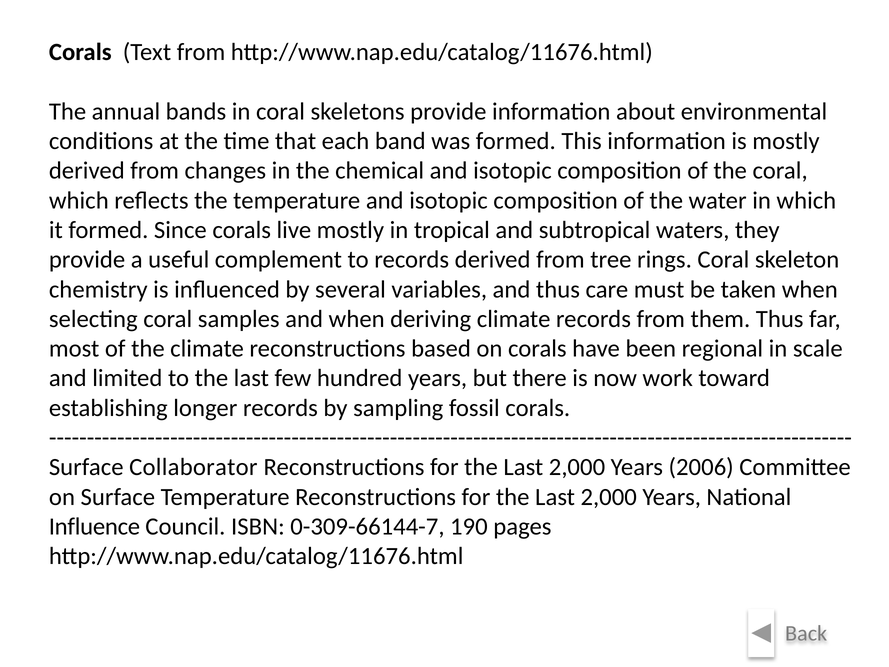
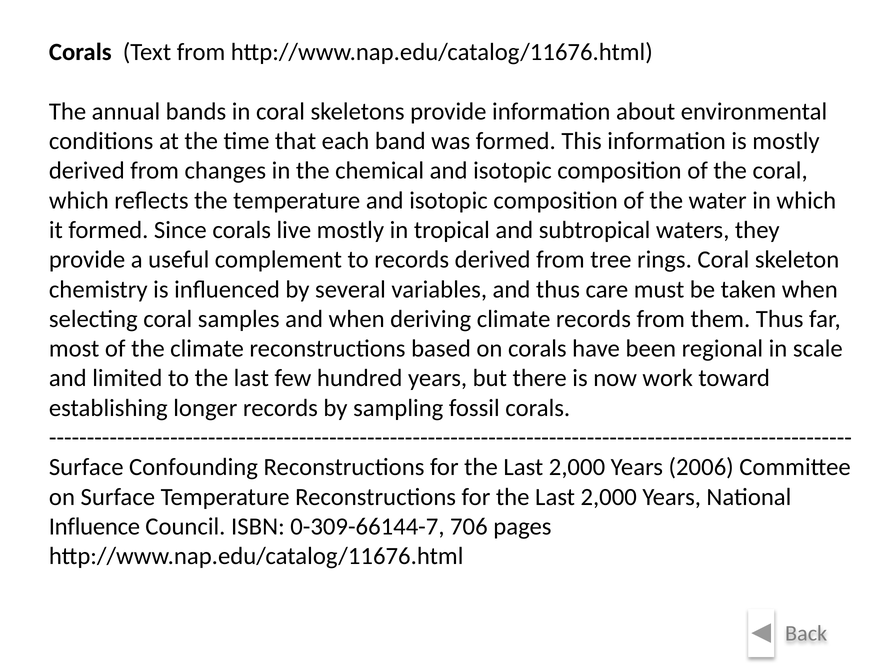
Collaborator: Collaborator -> Confounding
190: 190 -> 706
